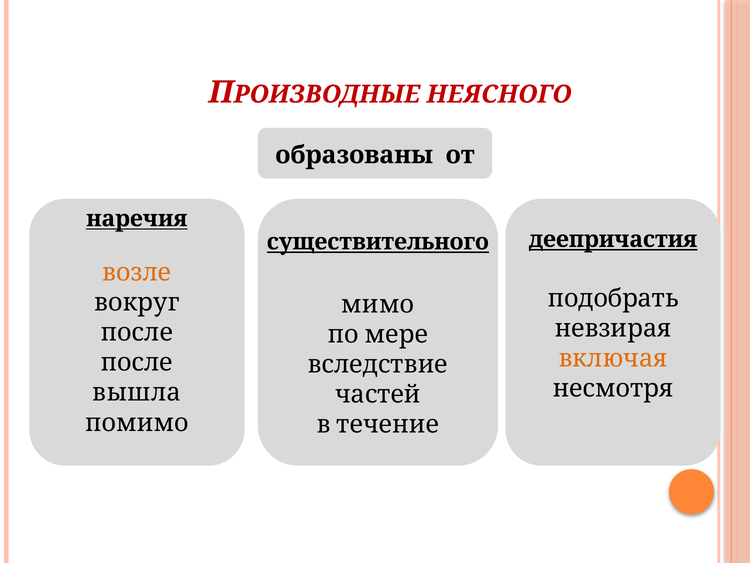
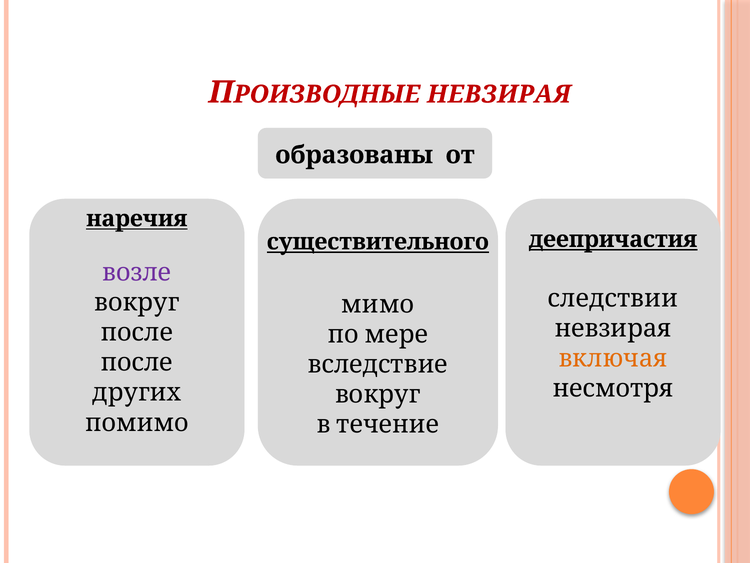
НЕЯСНОГО at (499, 94): НЕЯСНОГО -> НЕВЗИРАЯ
возле colour: orange -> purple
подобрать: подобрать -> следствии
вышла: вышла -> других
частей at (378, 394): частей -> вокруг
